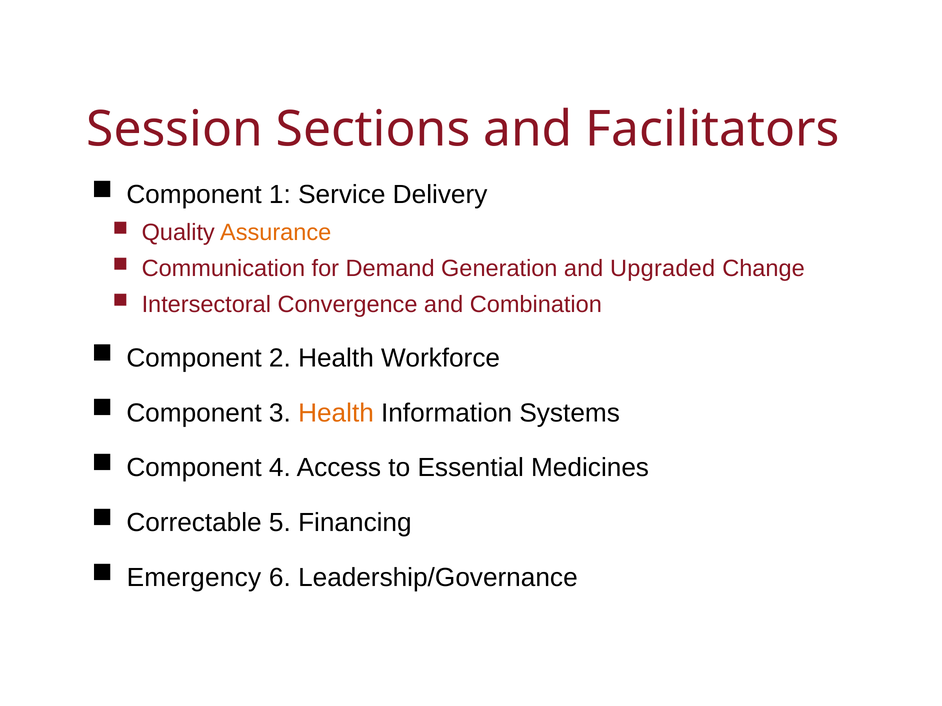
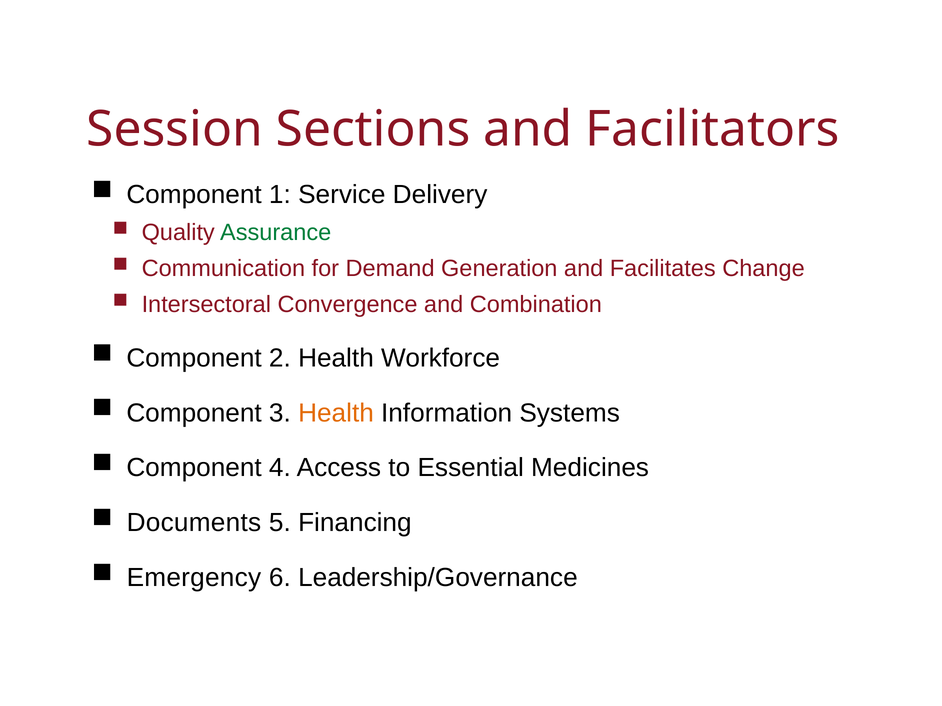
Assurance colour: orange -> green
Upgraded: Upgraded -> Facilitates
Correctable: Correctable -> Documents
